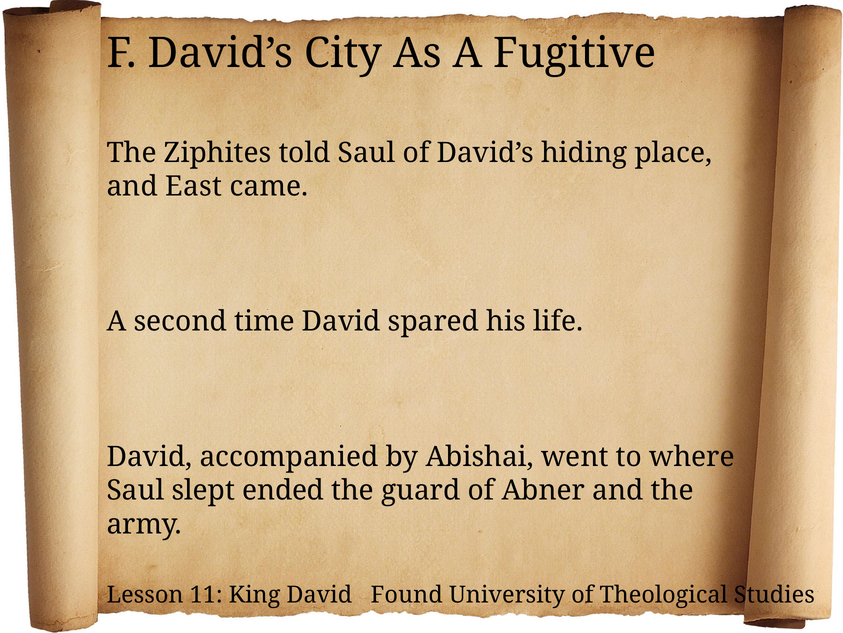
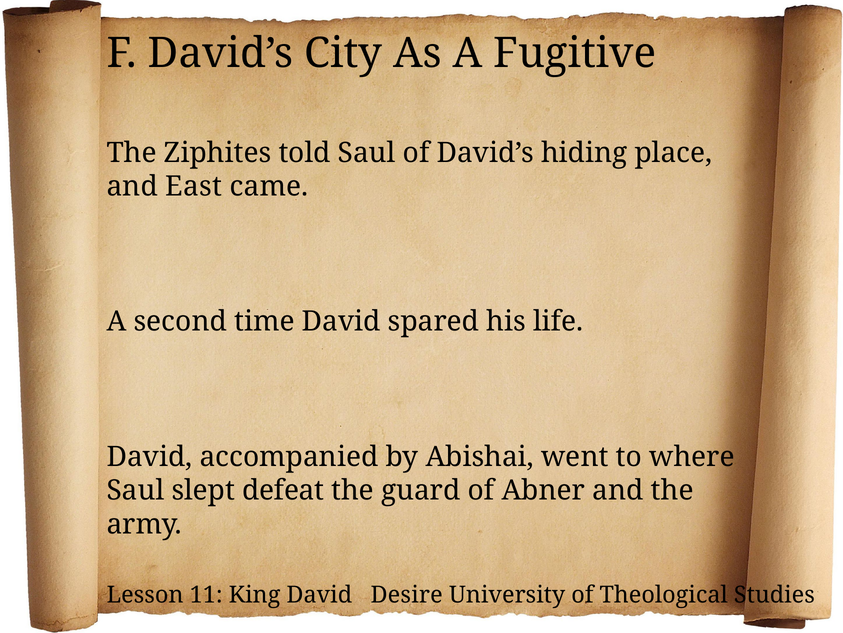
ended: ended -> defeat
Found: Found -> Desire
